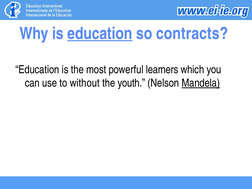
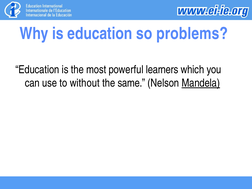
education at (100, 34) underline: present -> none
contracts: contracts -> problems
youth: youth -> same
